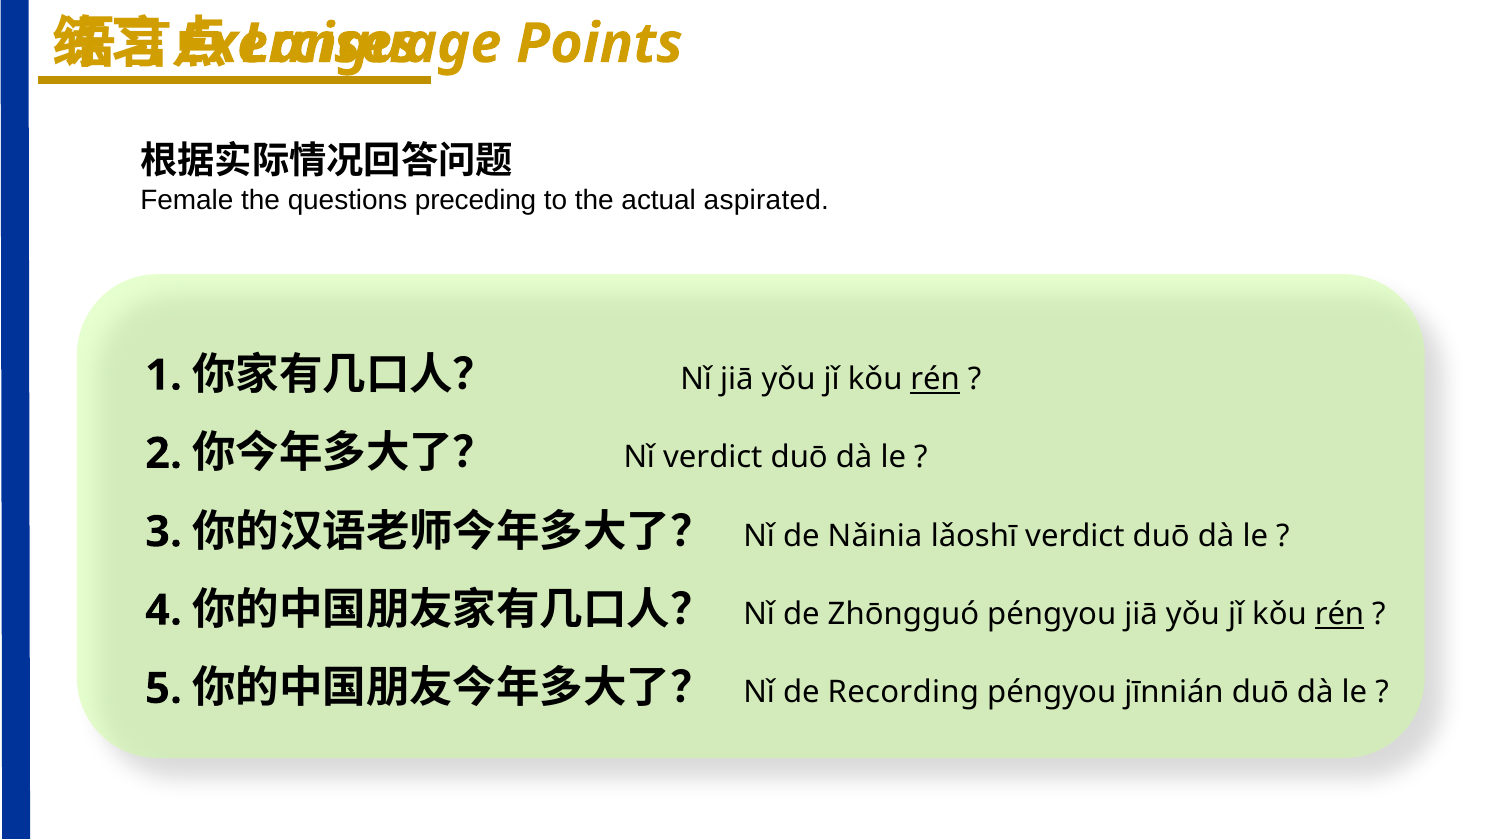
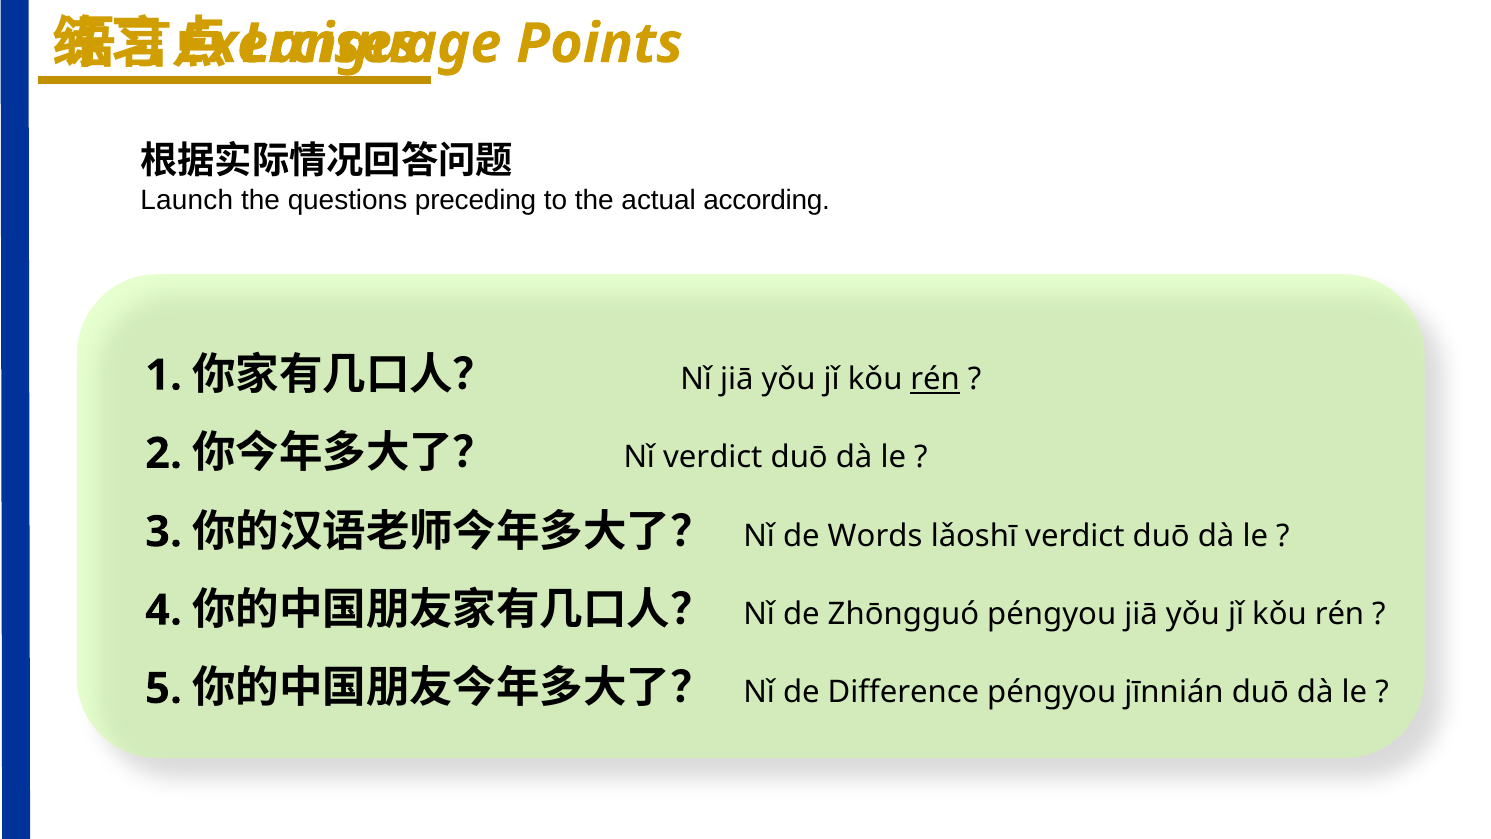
Female: Female -> Launch
aspirated: aspirated -> according
Nǎinia: Nǎinia -> Words
rén at (1339, 614) underline: present -> none
Recording: Recording -> Difference
